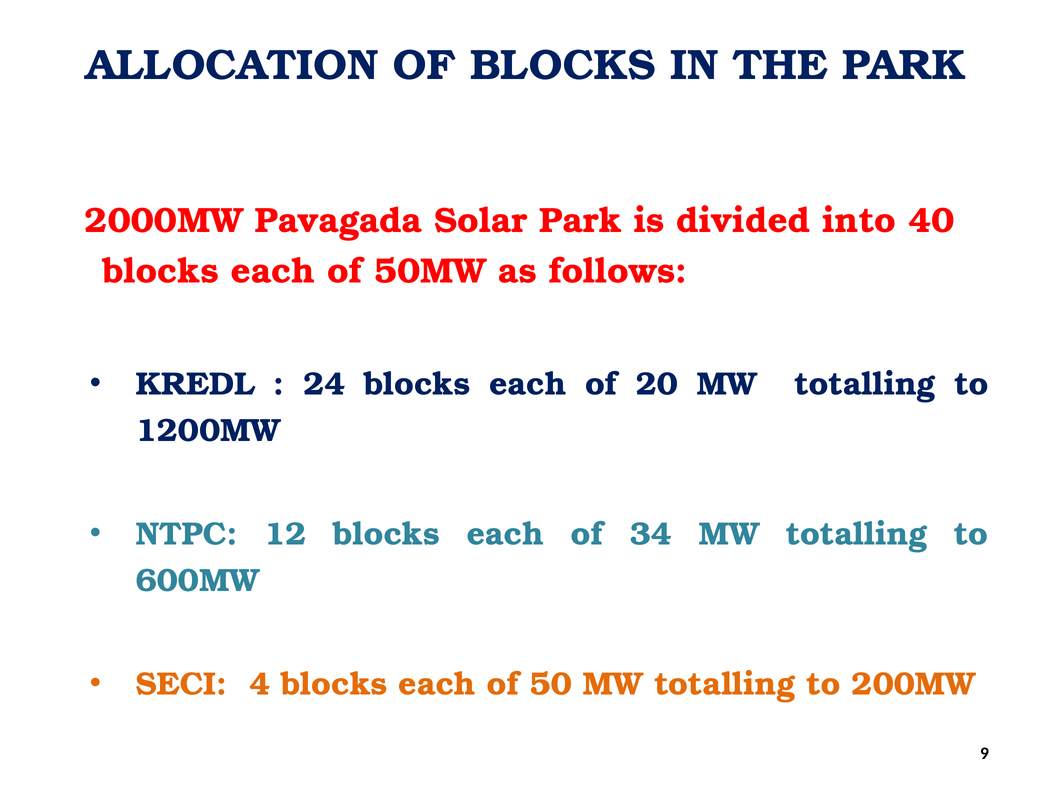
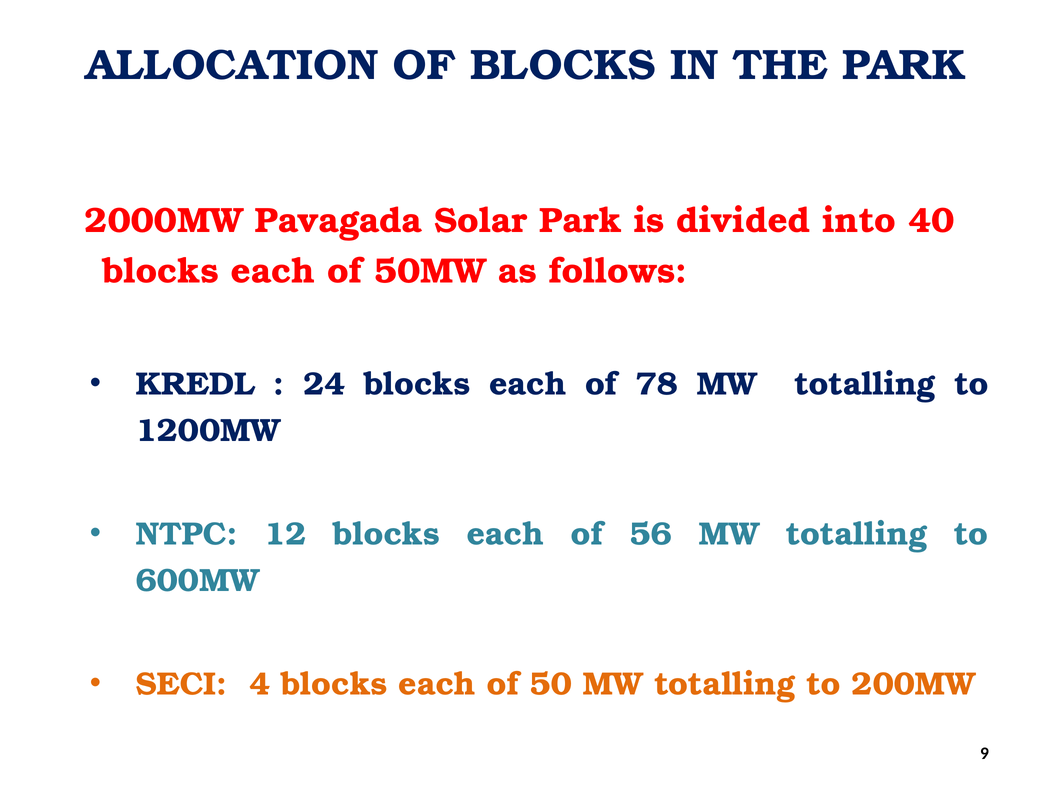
20: 20 -> 78
34: 34 -> 56
